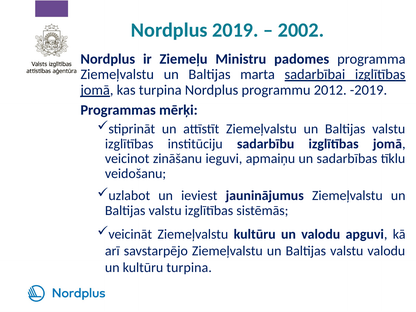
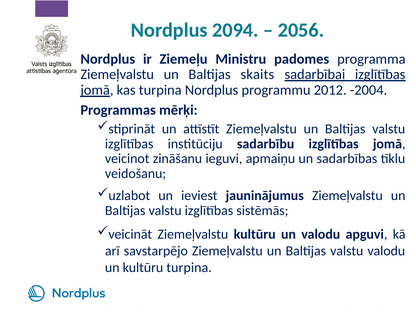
2019: 2019 -> 2094
2002: 2002 -> 2056
marta: marta -> skaits
-2019: -2019 -> -2004
